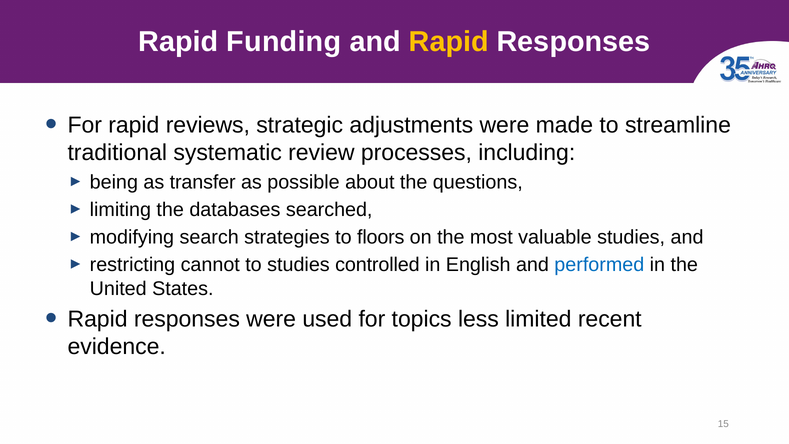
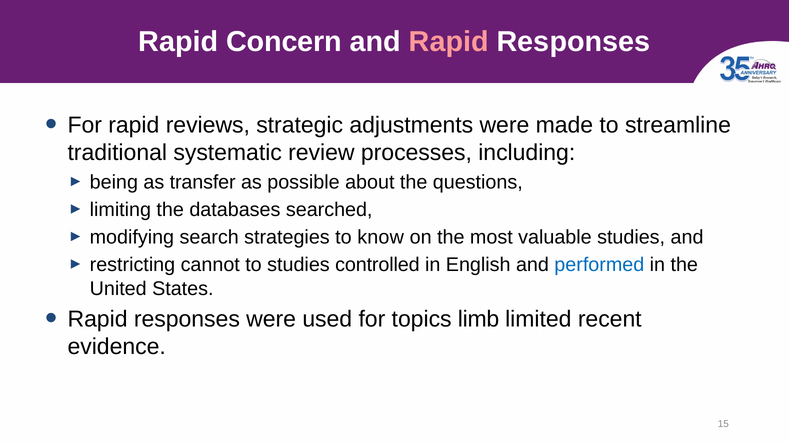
Funding: Funding -> Concern
Rapid at (449, 42) colour: yellow -> pink
floors: floors -> know
less: less -> limb
